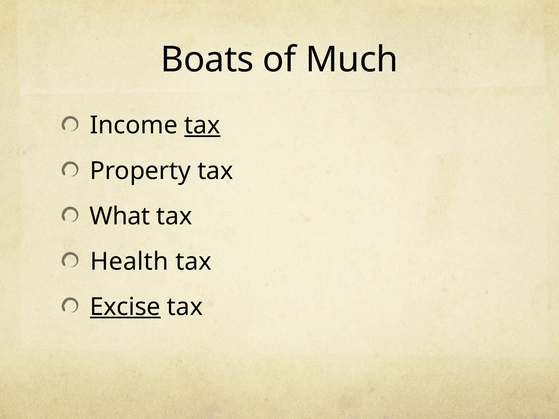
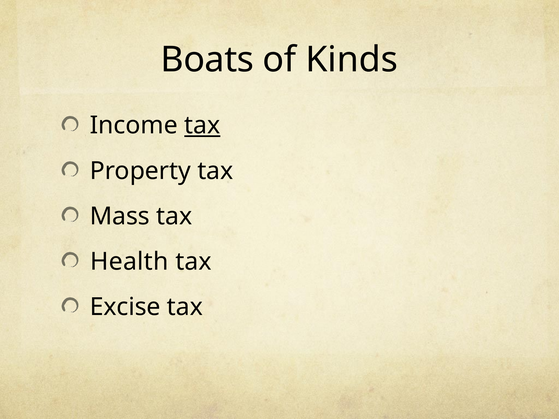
Much: Much -> Kinds
What: What -> Mass
Excise underline: present -> none
